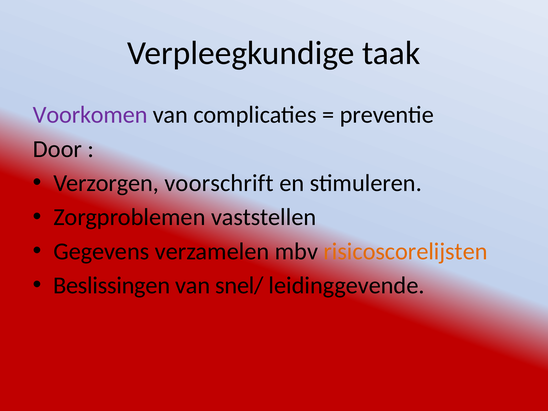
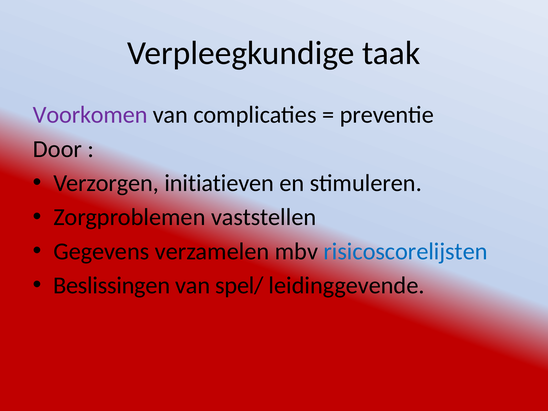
voorschrift: voorschrift -> initiatieven
risicoscorelijsten colour: orange -> blue
snel/: snel/ -> spel/
